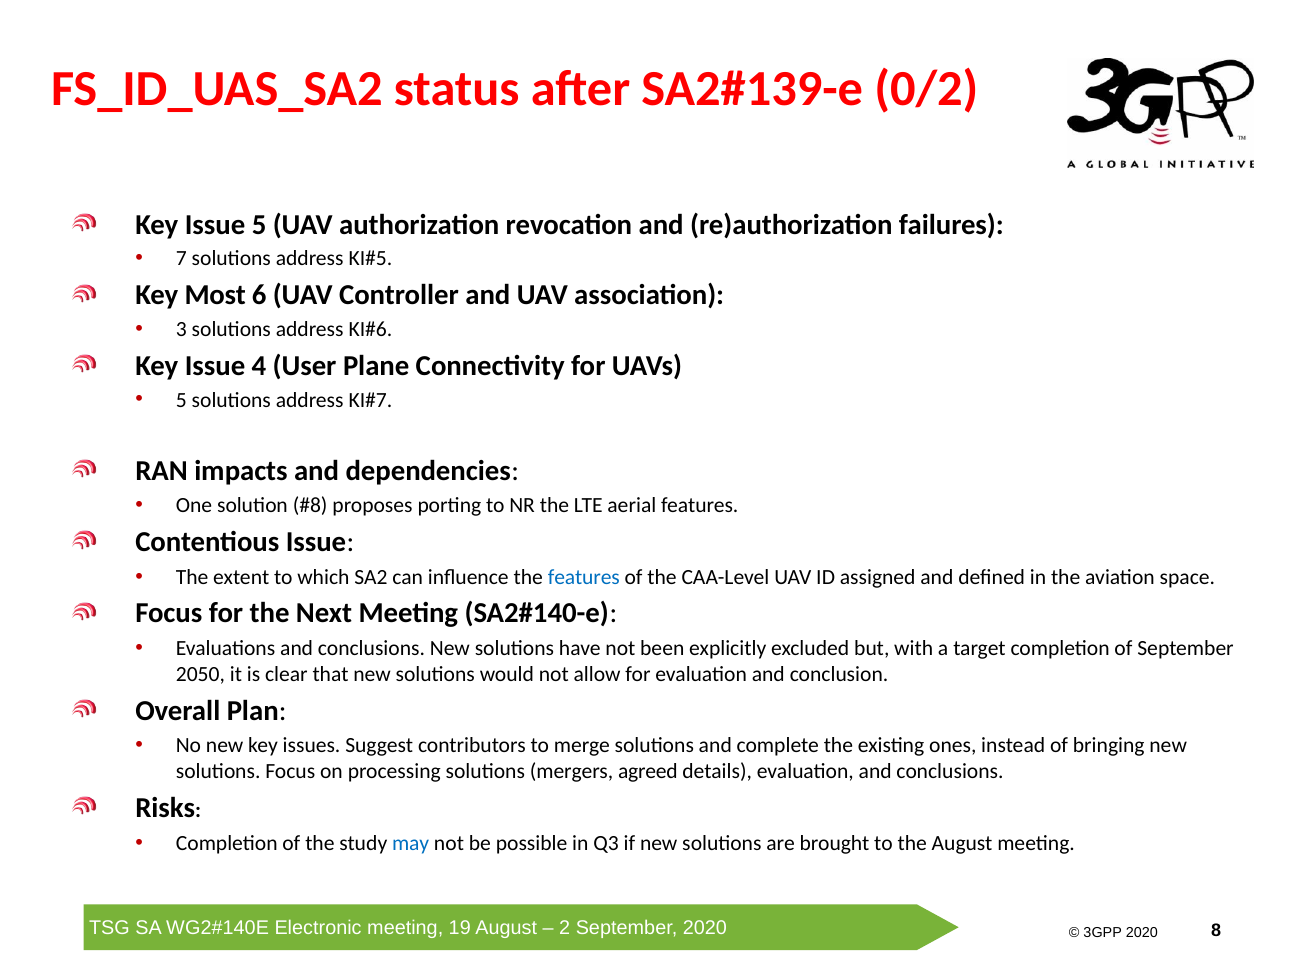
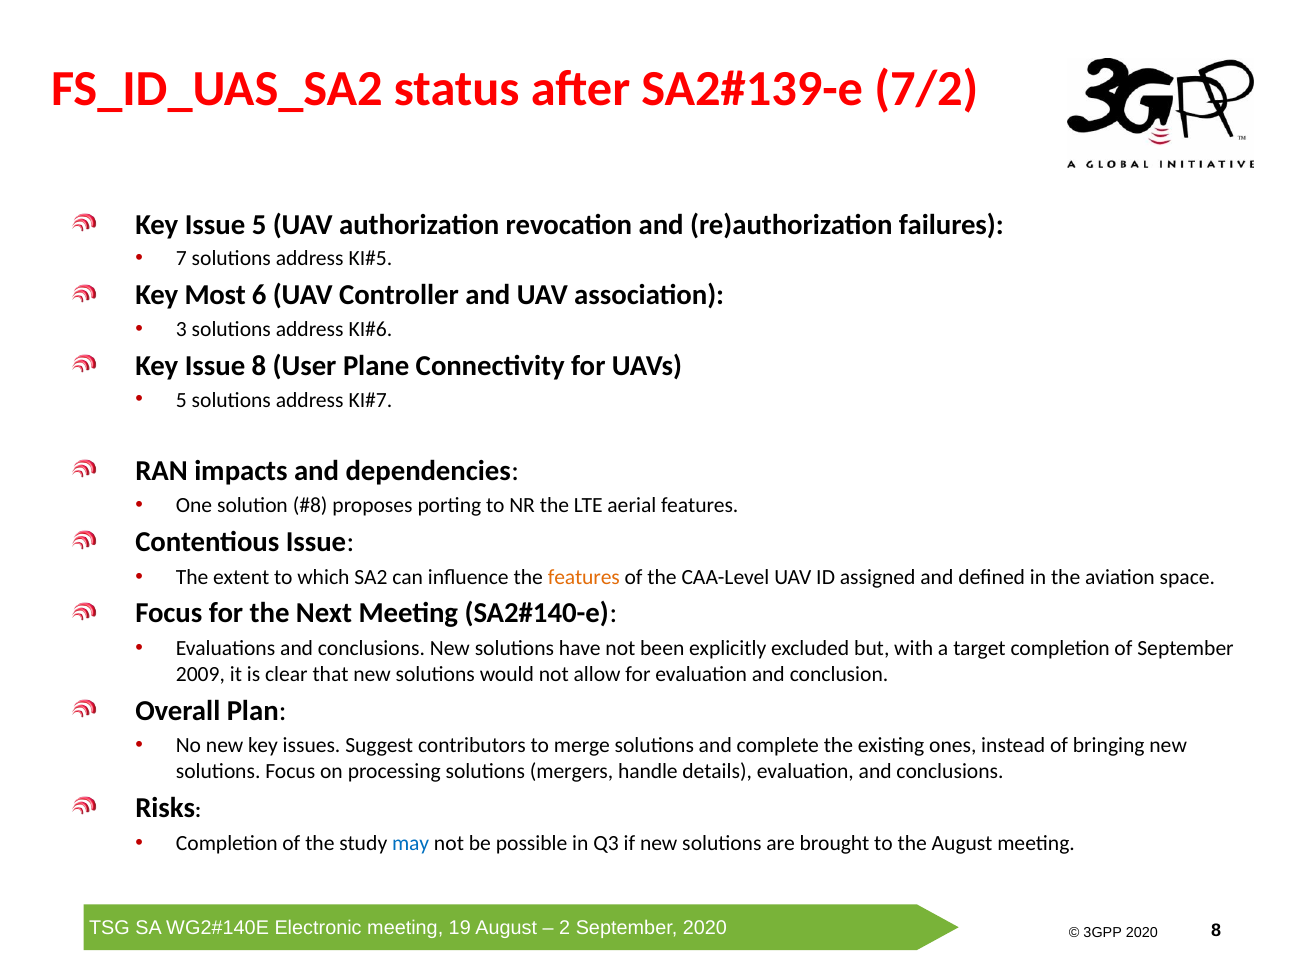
0/2: 0/2 -> 7/2
Issue 4: 4 -> 8
features at (584, 577) colour: blue -> orange
2050: 2050 -> 2009
agreed: agreed -> handle
